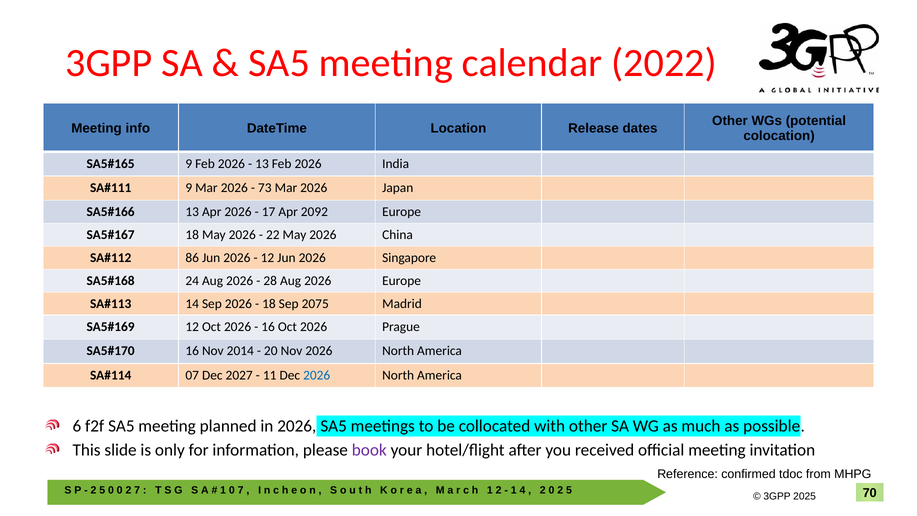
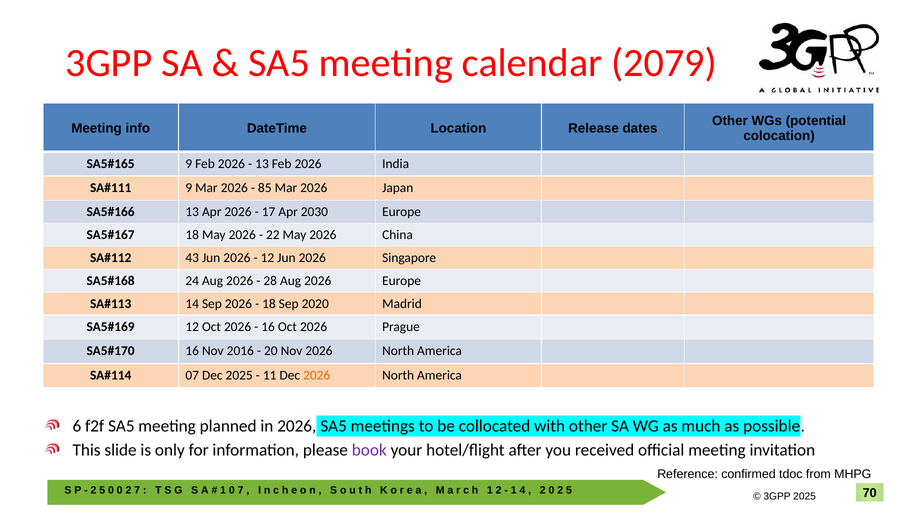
2022: 2022 -> 2079
73: 73 -> 85
2092: 2092 -> 2030
86: 86 -> 43
2075: 2075 -> 2020
2014: 2014 -> 2016
Dec 2027: 2027 -> 2025
2026 at (317, 375) colour: blue -> orange
